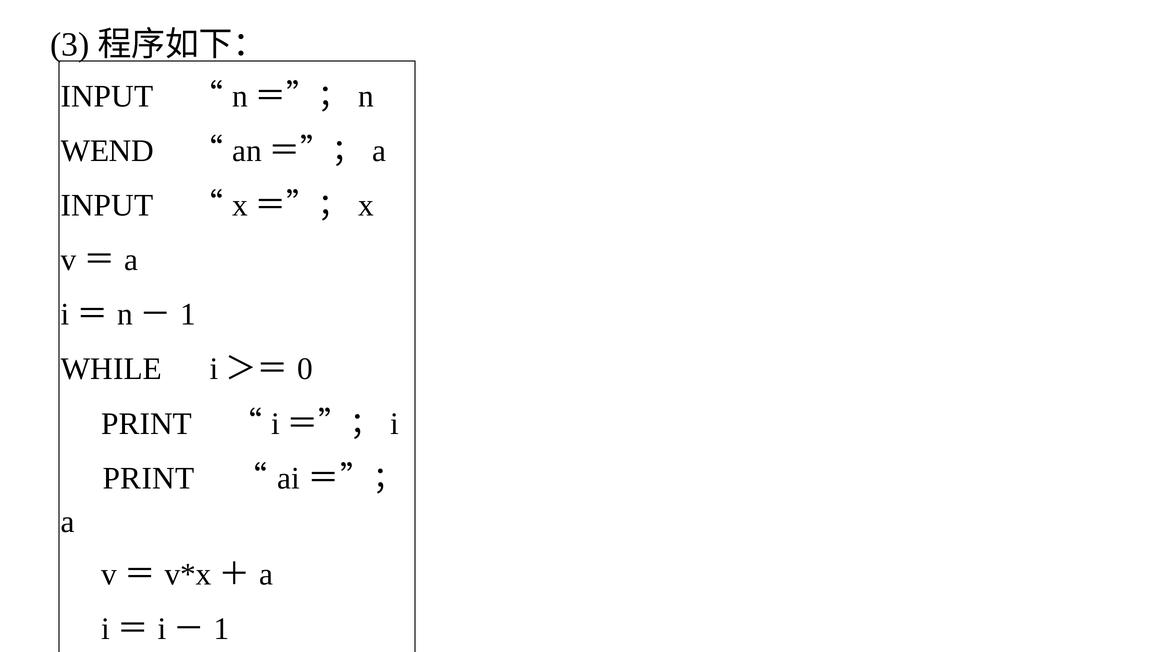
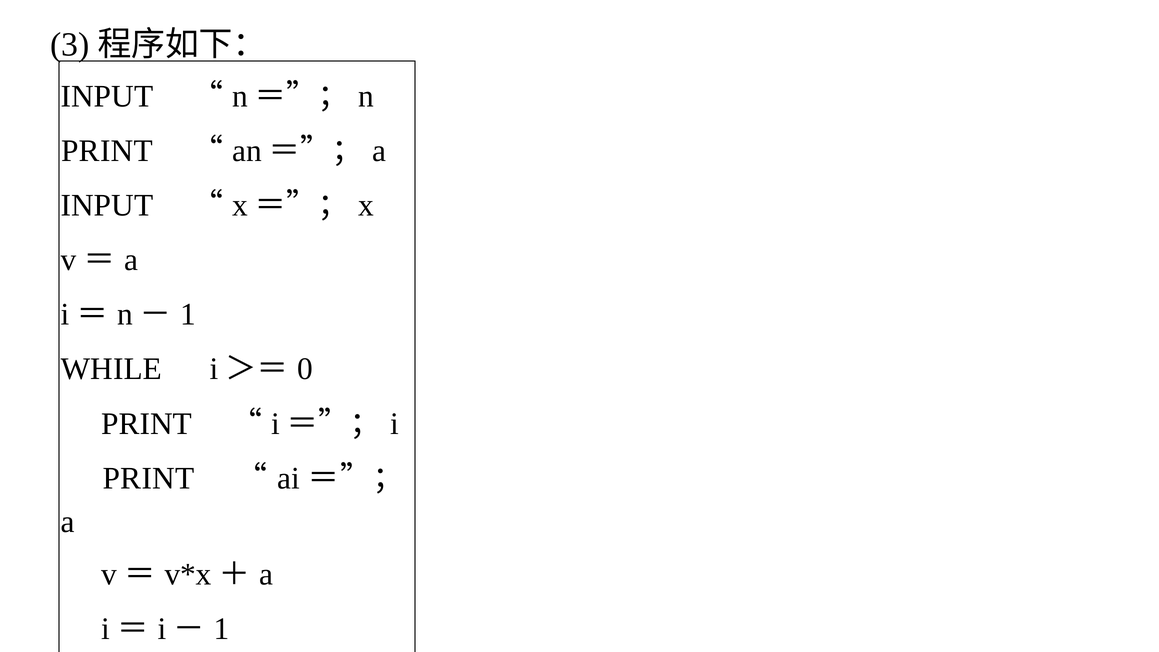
WEND at (107, 151): WEND -> PRINT
